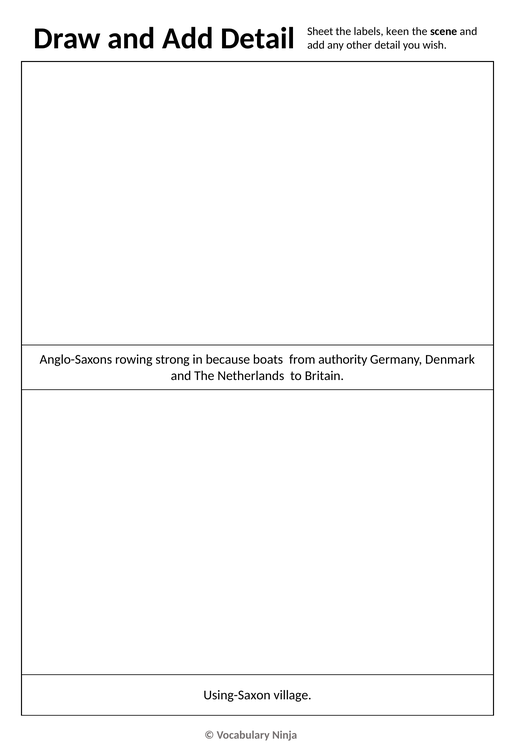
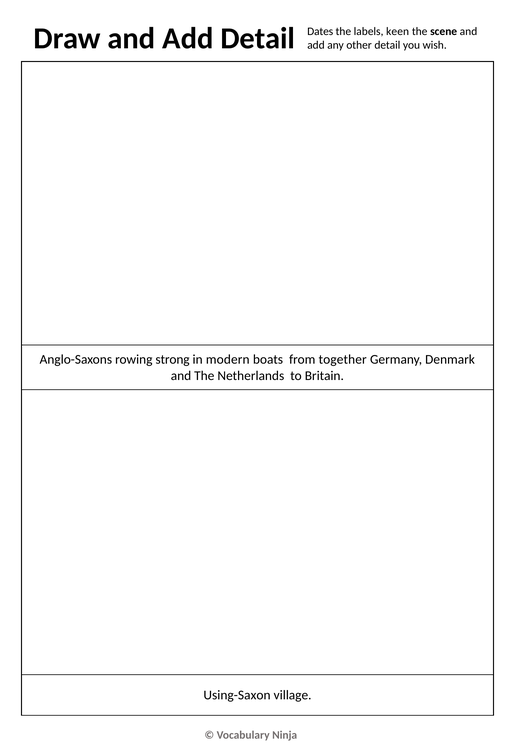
Sheet: Sheet -> Dates
because: because -> modern
authority: authority -> together
